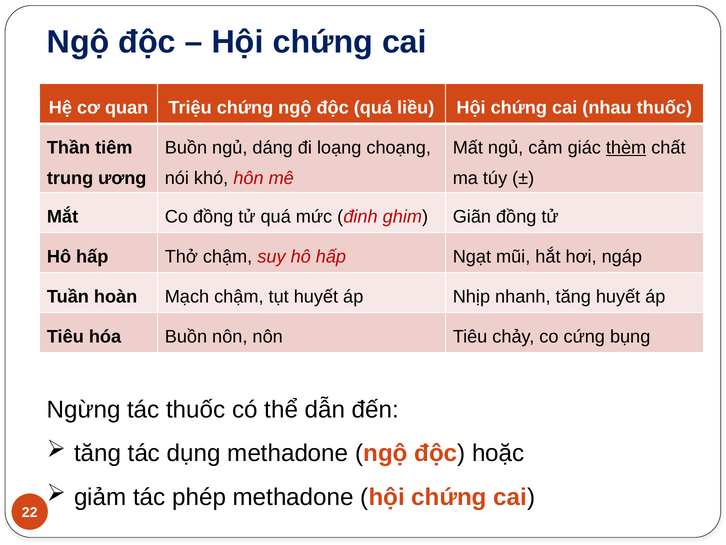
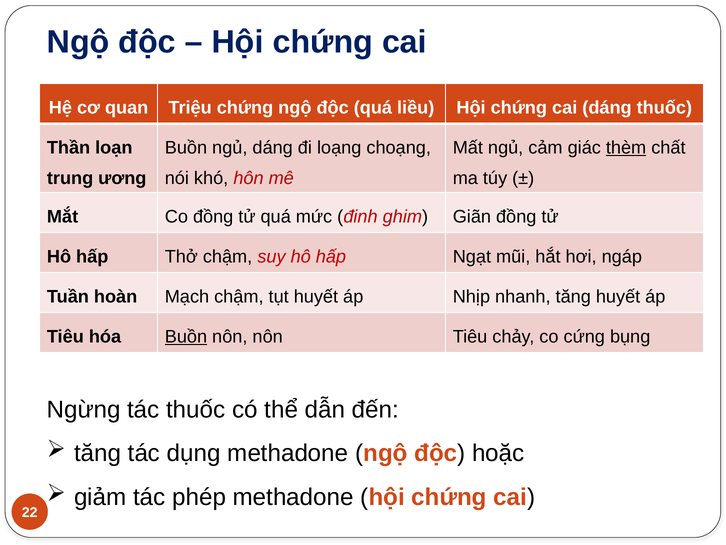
cai nhau: nhau -> dáng
tiêm: tiêm -> loạn
Buồn at (186, 336) underline: none -> present
